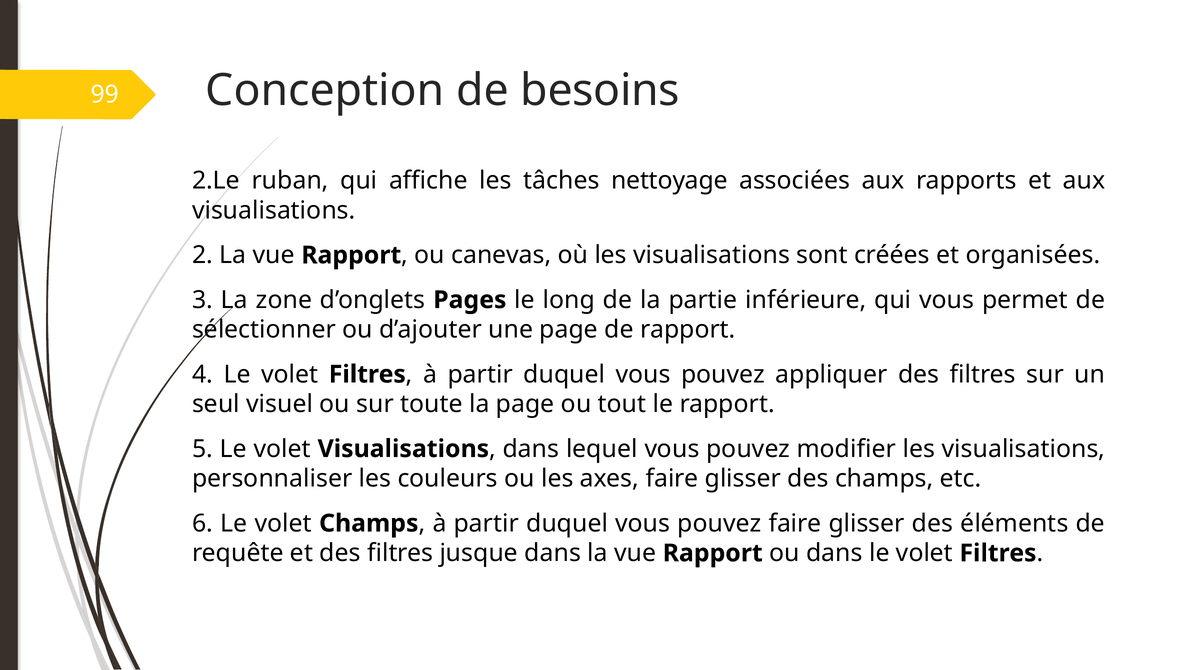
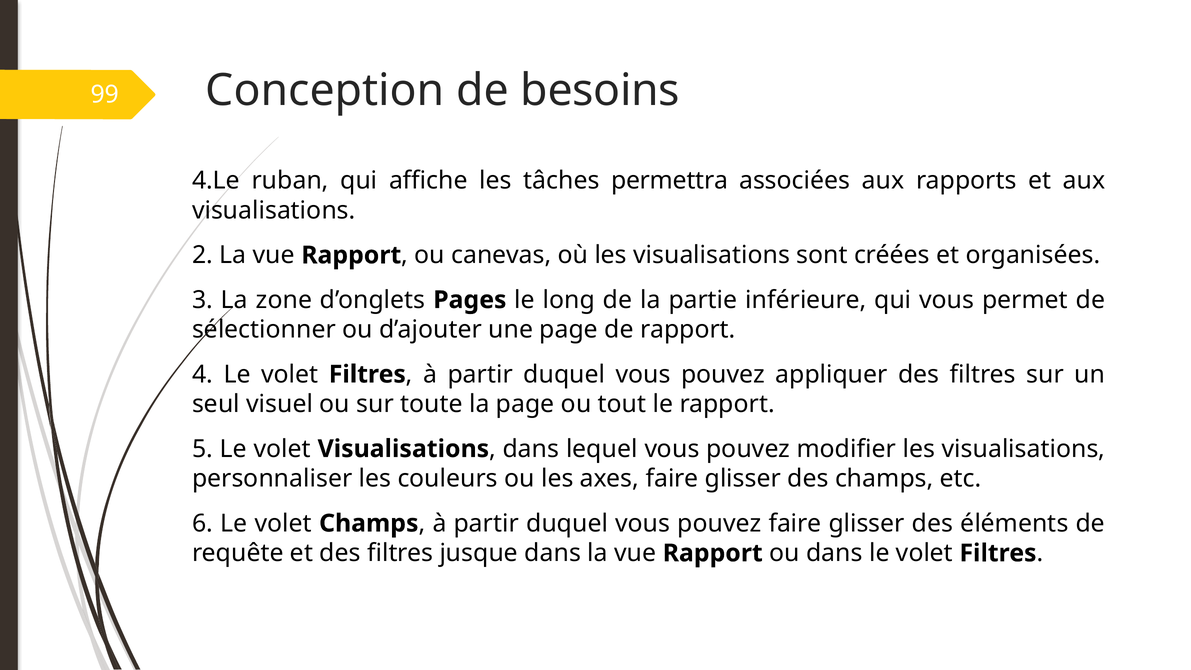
2.Le: 2.Le -> 4.Le
nettoyage: nettoyage -> permettra
